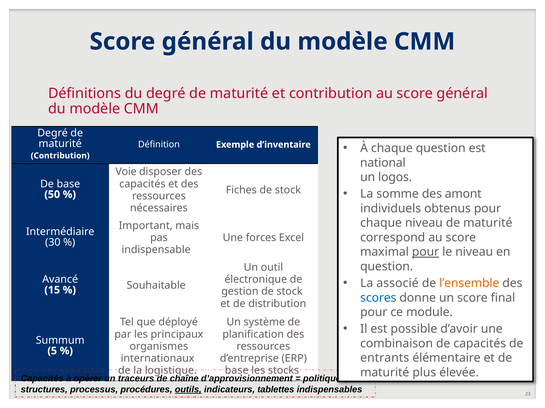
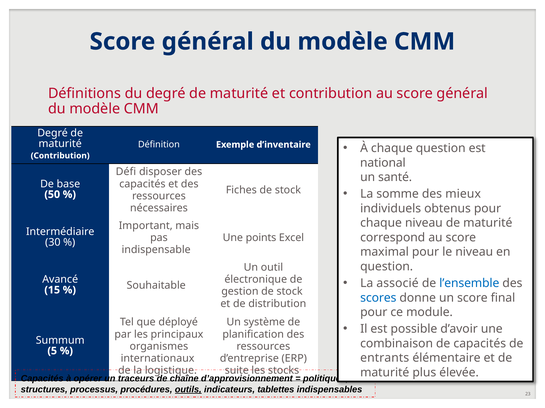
Voie: Voie -> Défi
logos: logos -> santé
amont: amont -> mieux
forces: forces -> points
pour at (426, 252) underline: present -> none
l’ensemble colour: orange -> blue
base at (237, 371): base -> suite
